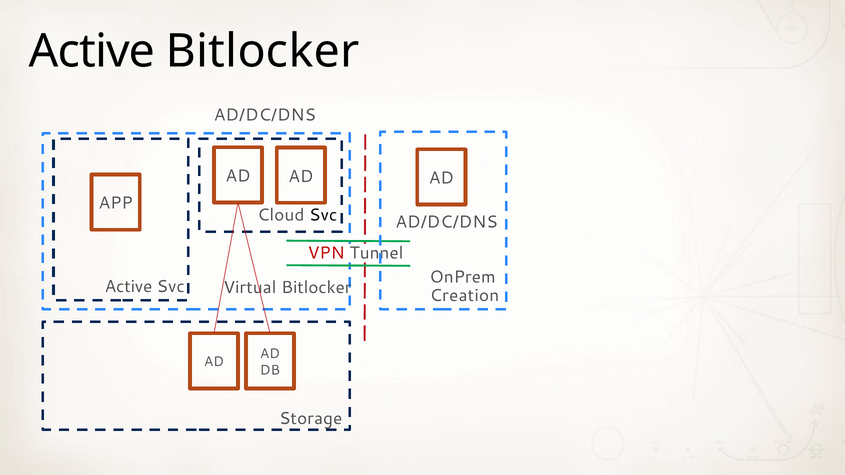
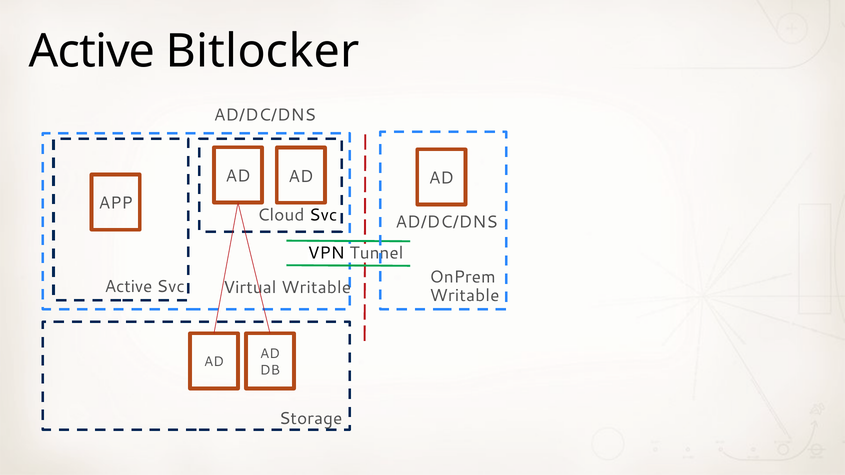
VPN colour: red -> black
Virtual Bitlocker: Bitlocker -> Writable
Creation at (464, 296): Creation -> Writable
